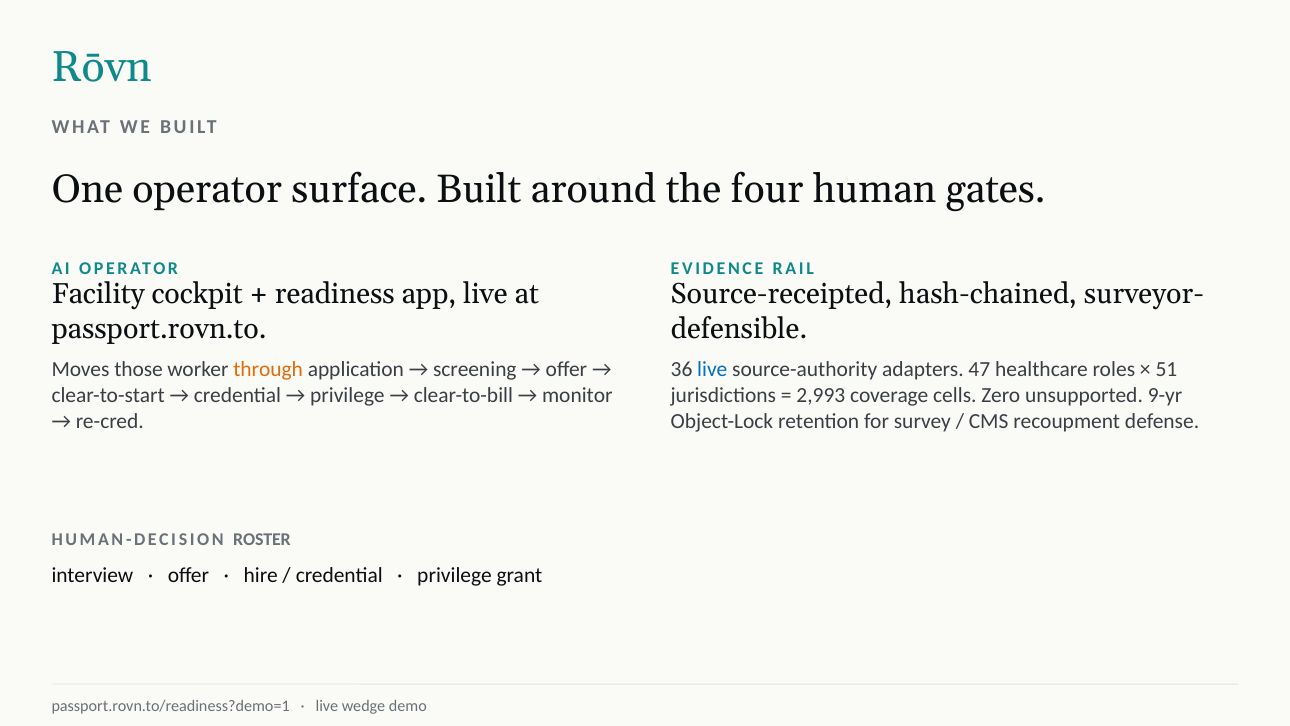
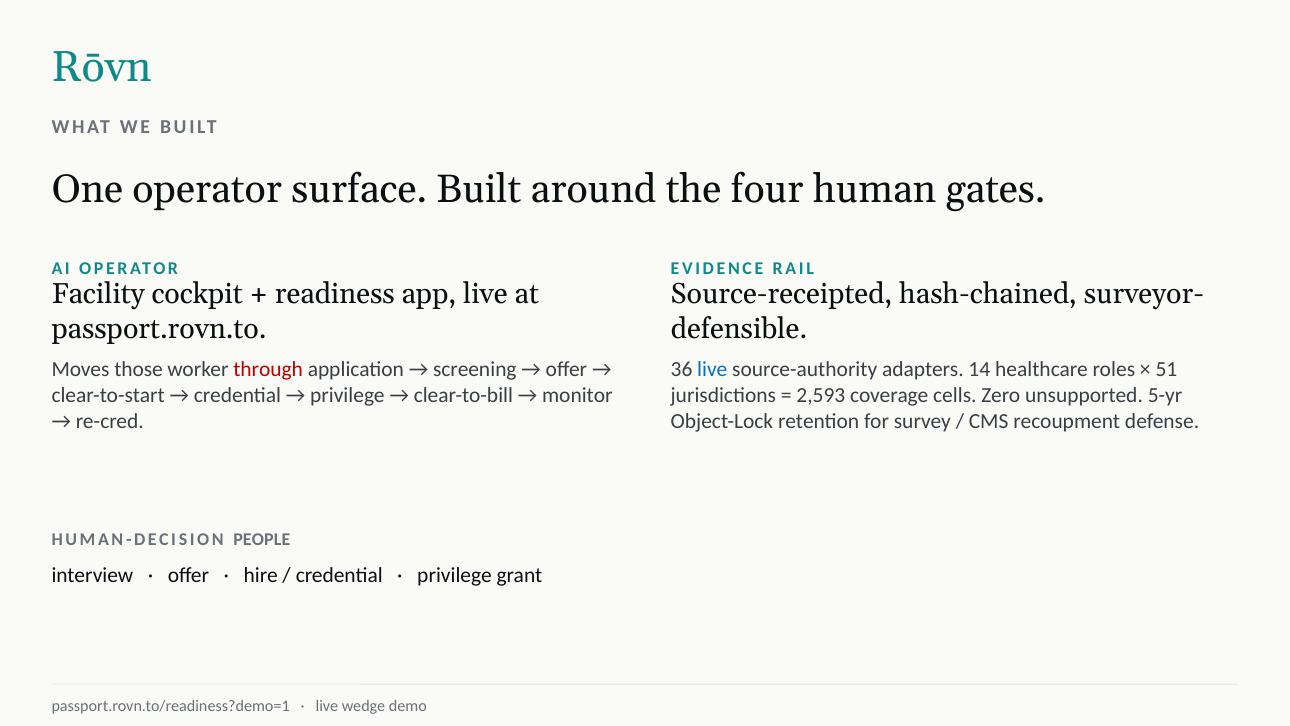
through colour: orange -> red
47: 47 -> 14
2,993: 2,993 -> 2,593
9-yr: 9-yr -> 5-yr
ROSTER: ROSTER -> PEOPLE
